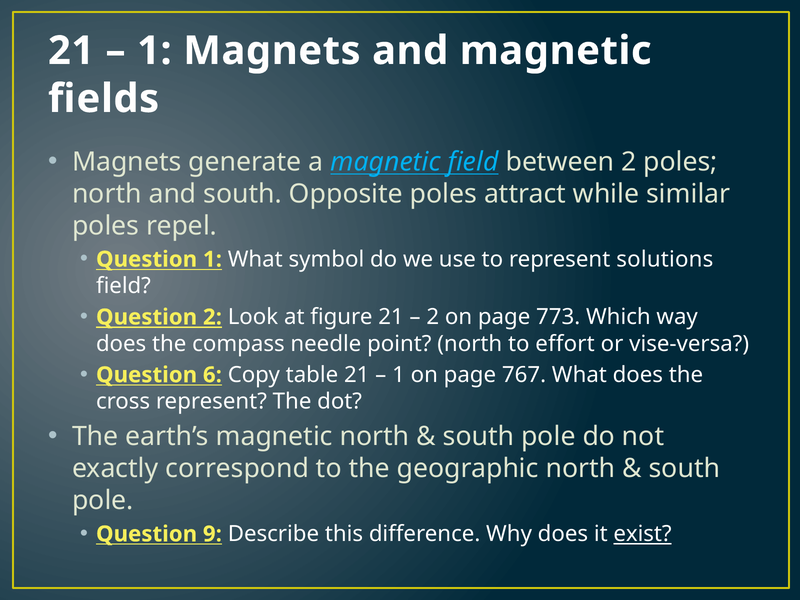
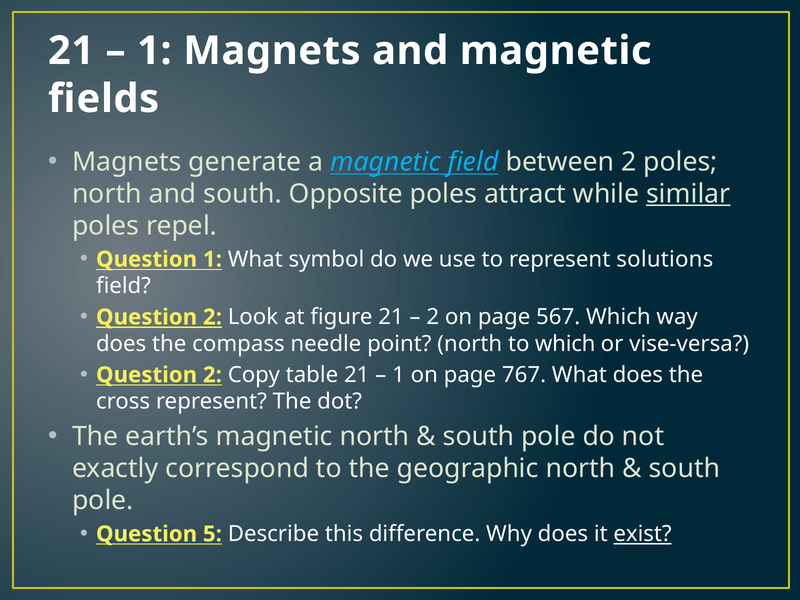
similar underline: none -> present
773: 773 -> 567
to effort: effort -> which
6 at (212, 375): 6 -> 2
9: 9 -> 5
